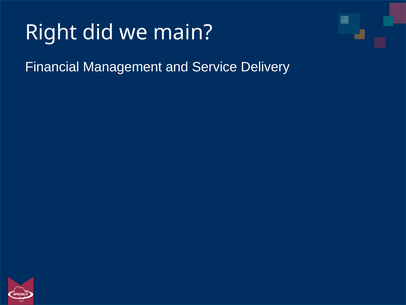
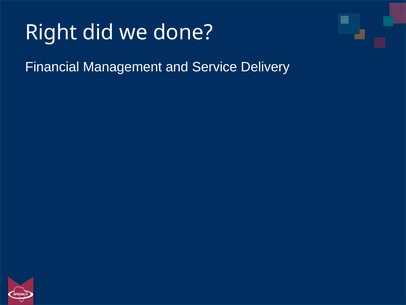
main: main -> done
